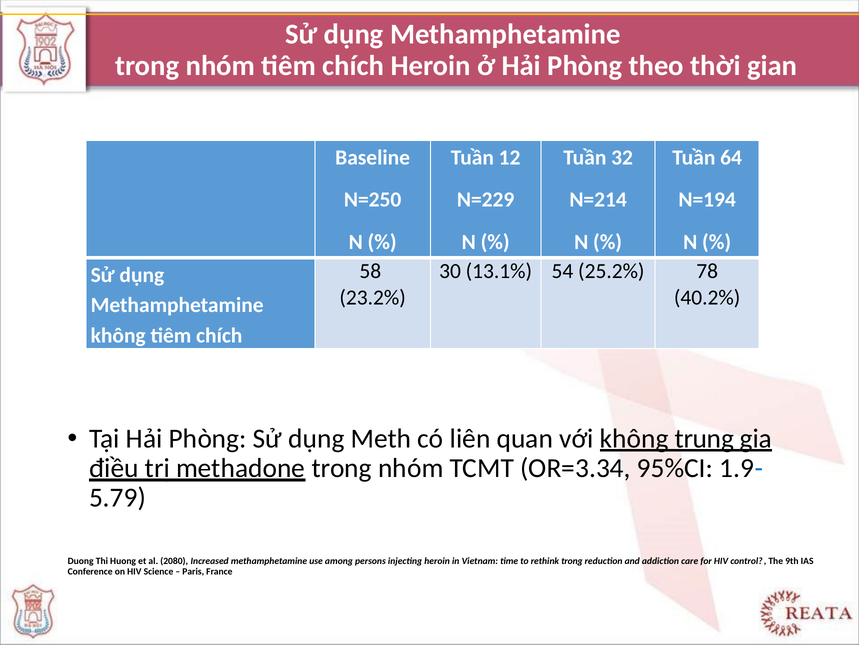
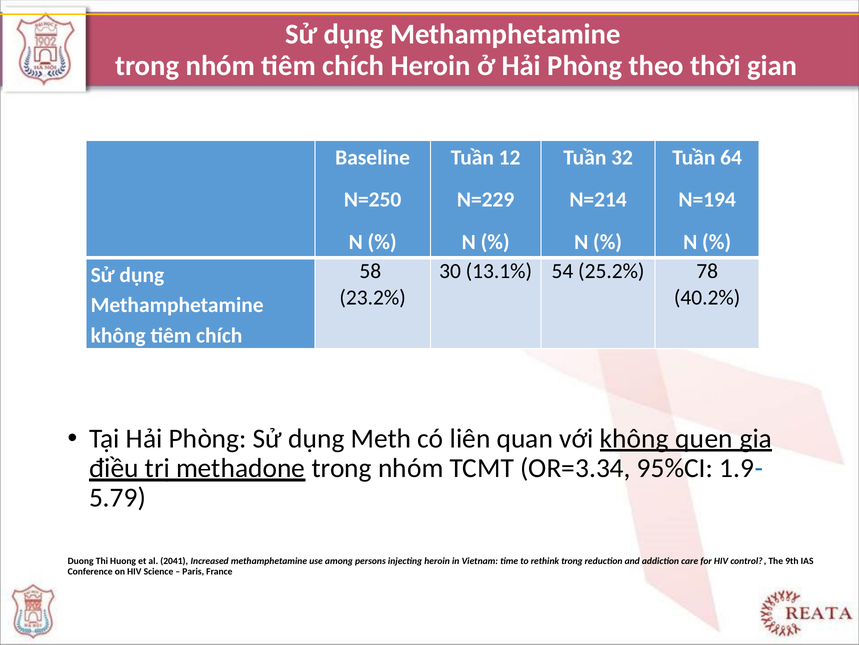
trung: trung -> quen
2080: 2080 -> 2041
